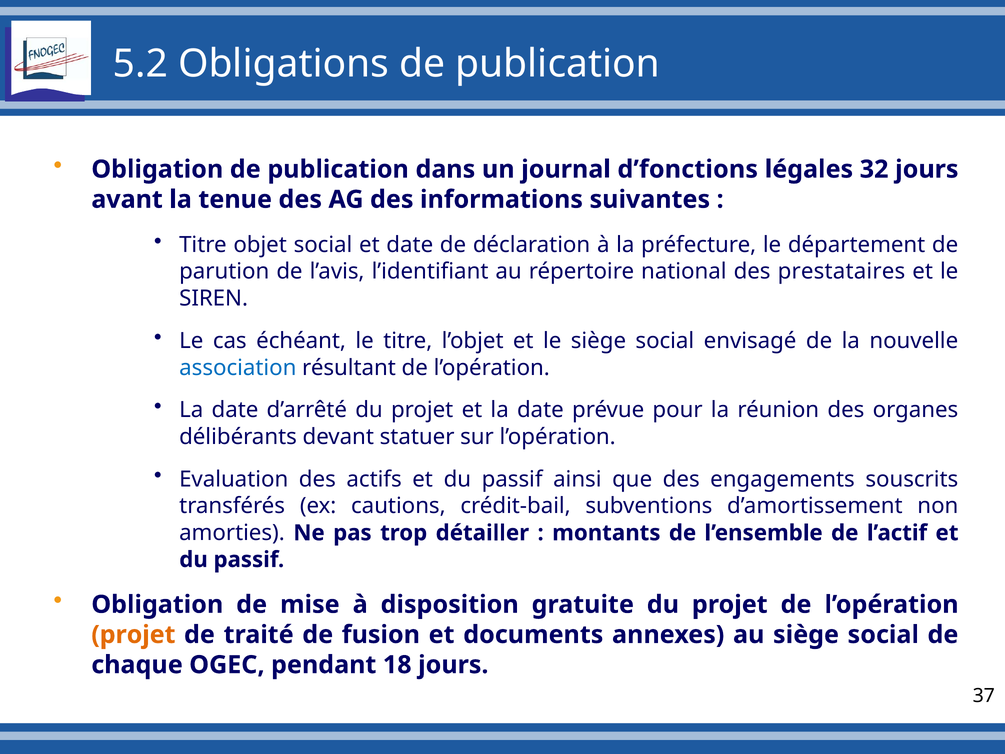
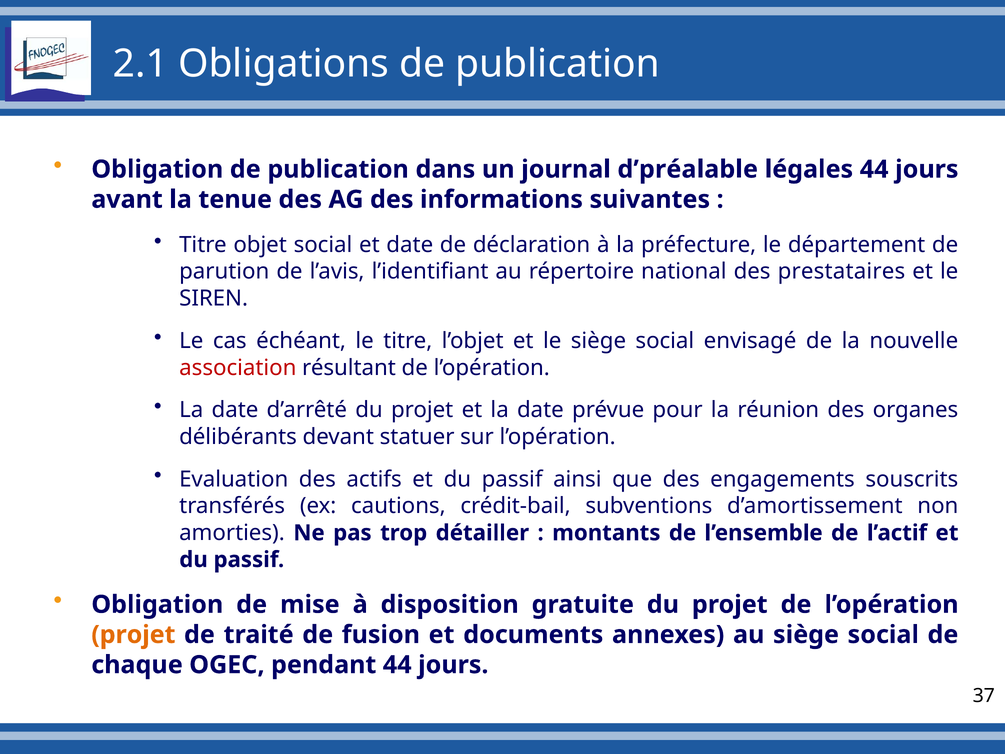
5.2: 5.2 -> 2.1
d’fonctions: d’fonctions -> d’préalable
légales 32: 32 -> 44
association colour: blue -> red
pendant 18: 18 -> 44
